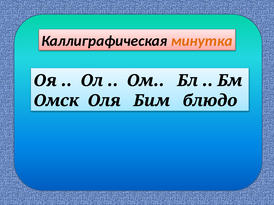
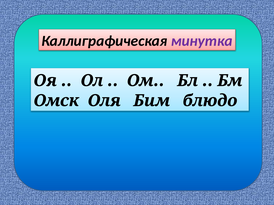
минутка colour: orange -> purple
